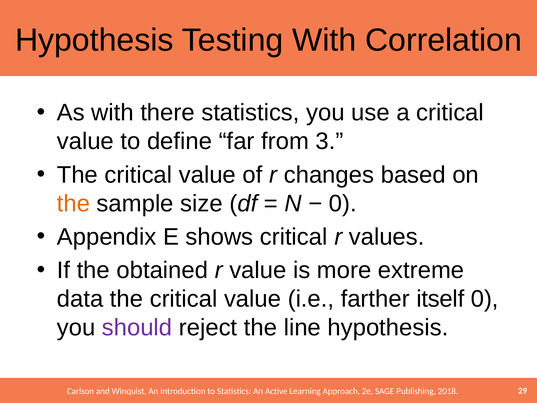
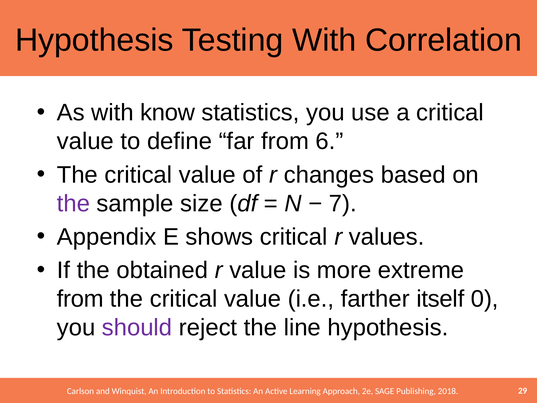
there: there -> know
3: 3 -> 6
the at (73, 203) colour: orange -> purple
0 at (343, 203): 0 -> 7
data at (80, 299): data -> from
